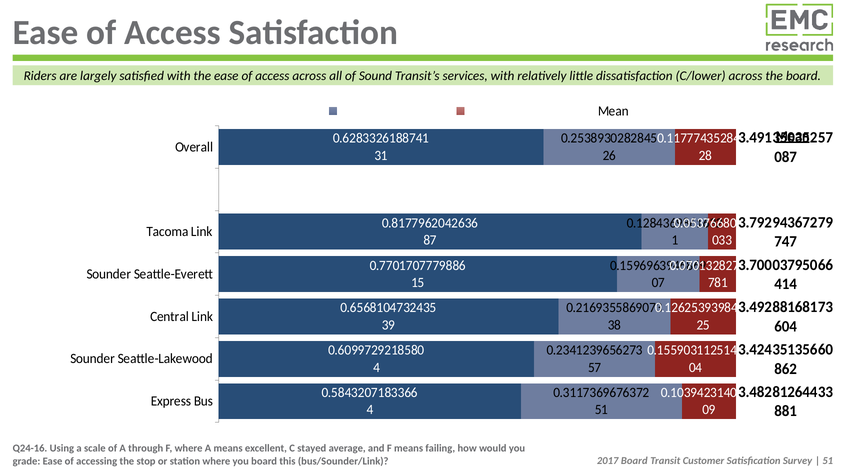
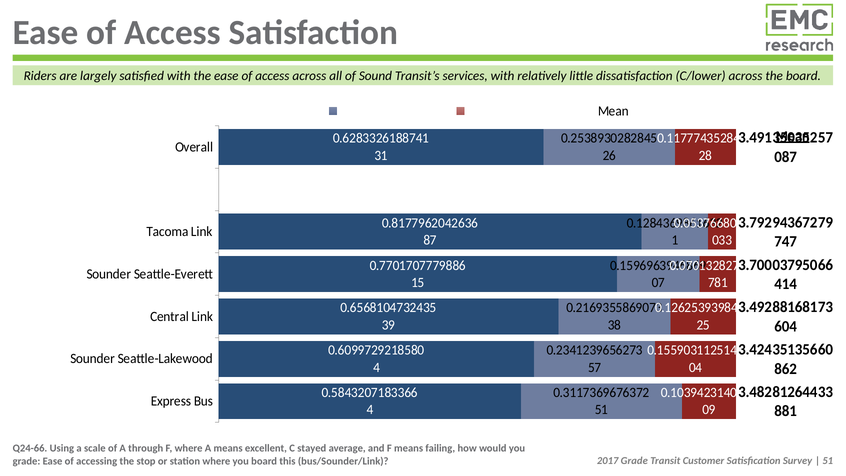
Q24-16: Q24-16 -> Q24-66
Board at (634, 461): Board -> Grade
